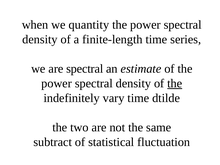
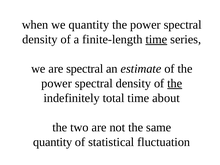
time at (156, 39) underline: none -> present
vary: vary -> total
dtilde: dtilde -> about
subtract at (53, 142): subtract -> quantity
